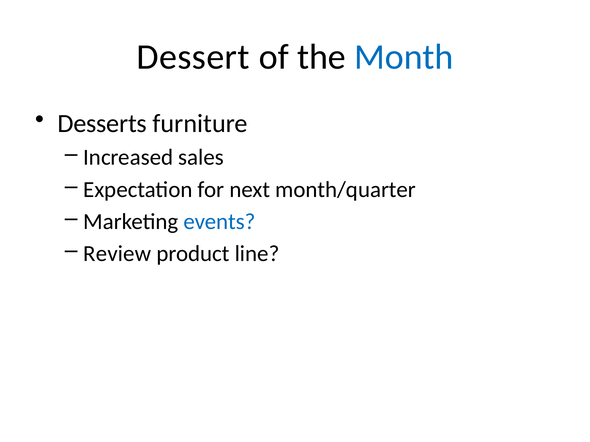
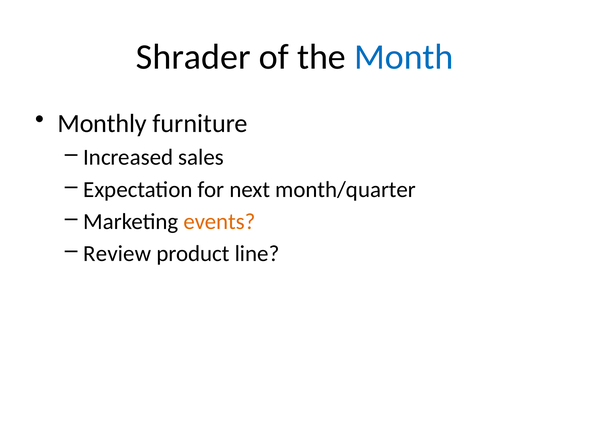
Dessert: Dessert -> Shrader
Desserts: Desserts -> Monthly
events colour: blue -> orange
